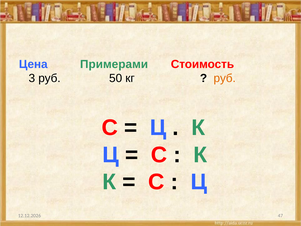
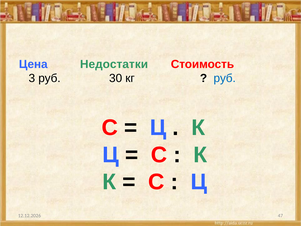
Примерами: Примерами -> Недостатки
50: 50 -> 30
руб at (225, 78) colour: orange -> blue
